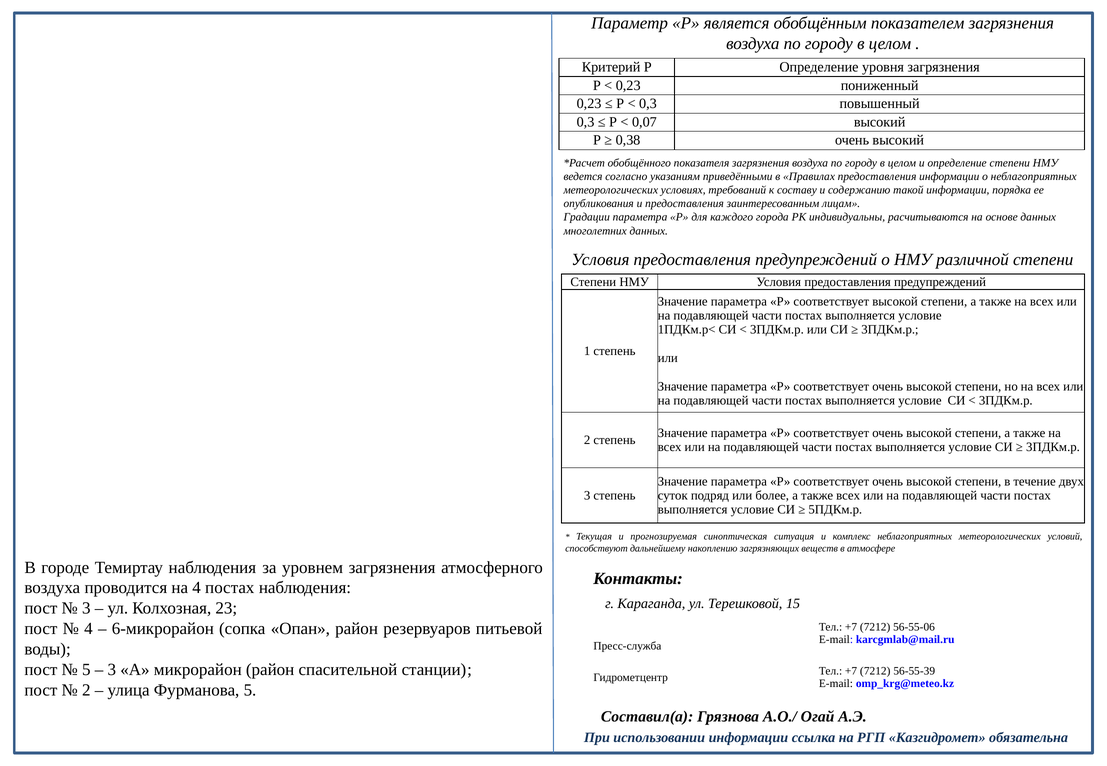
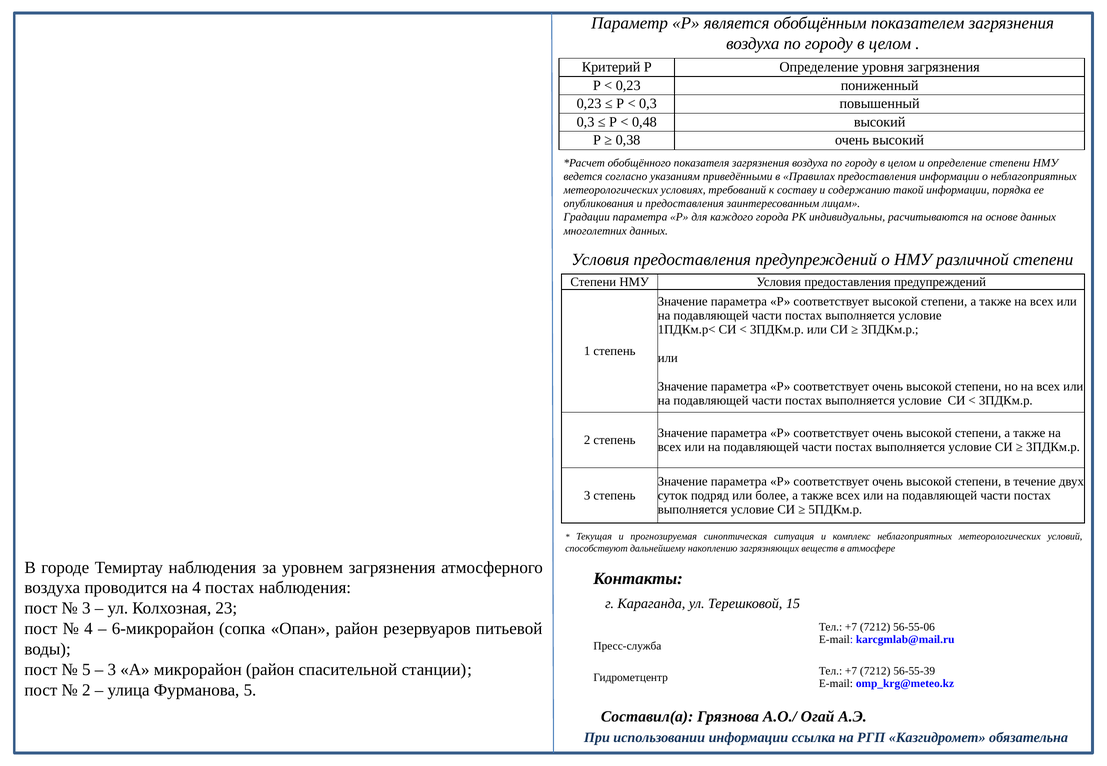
0,07: 0,07 -> 0,48
